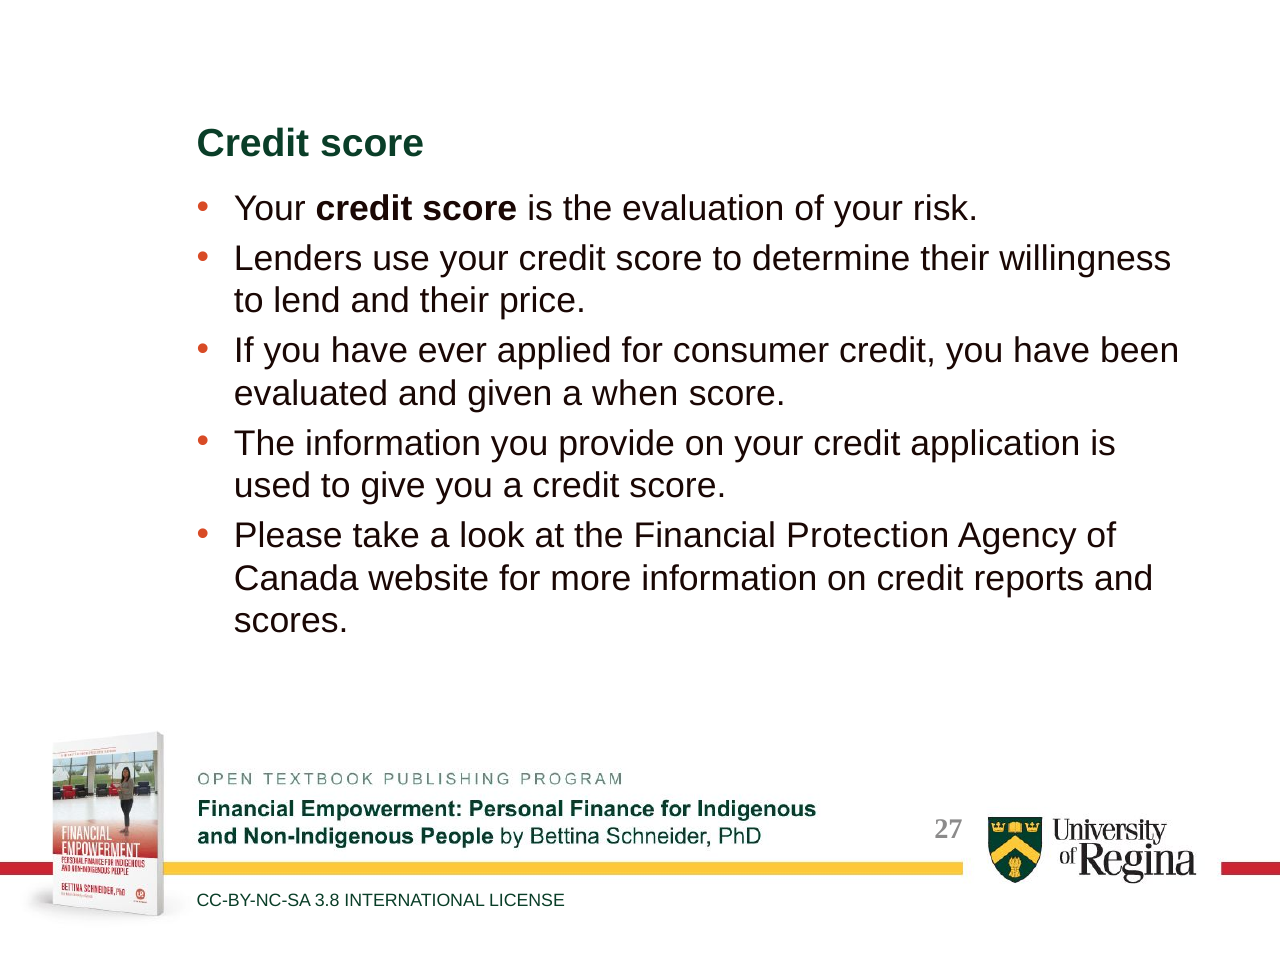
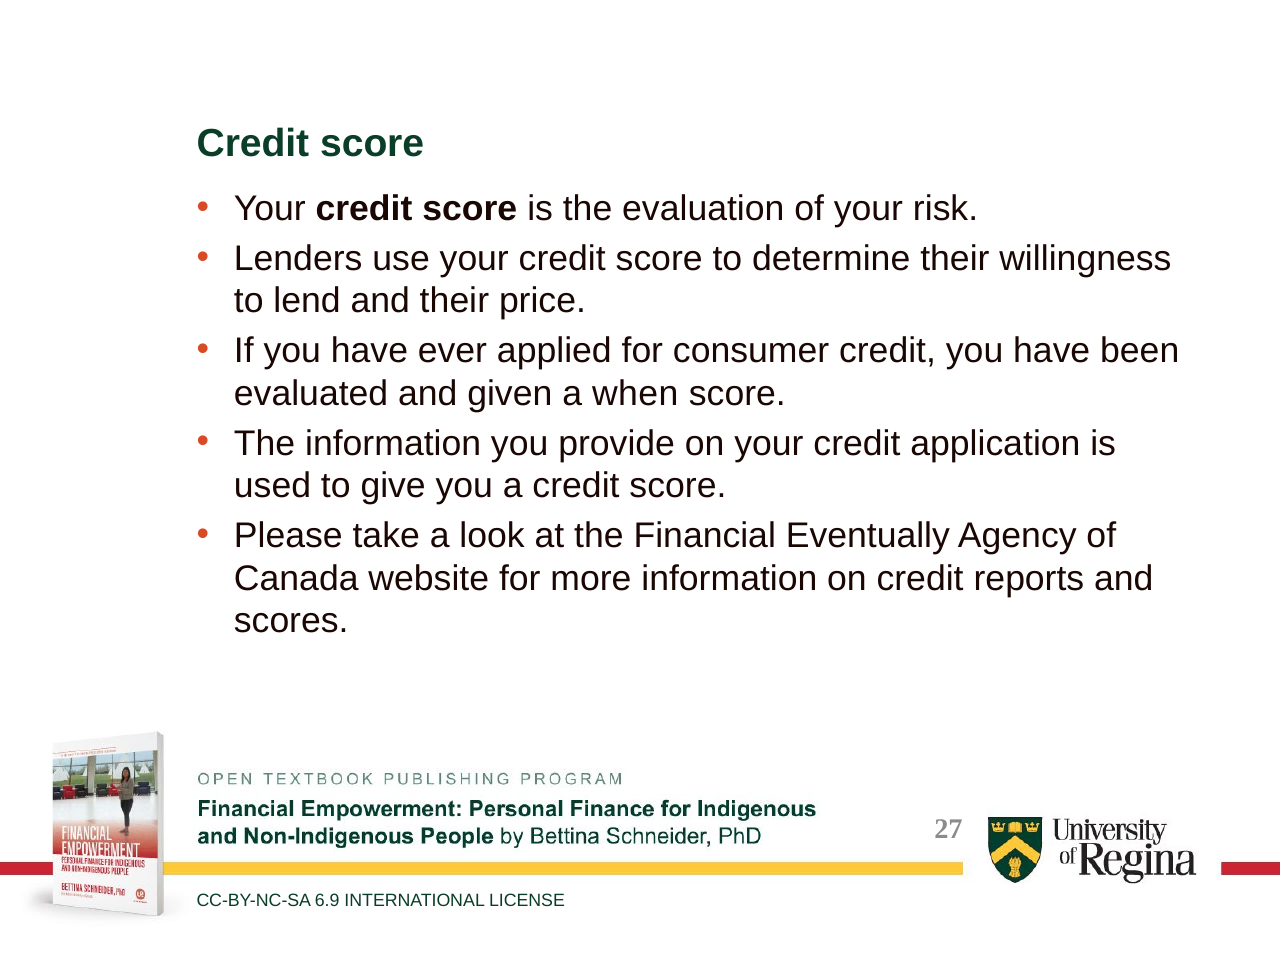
Protection: Protection -> Eventually
3.8: 3.8 -> 6.9
